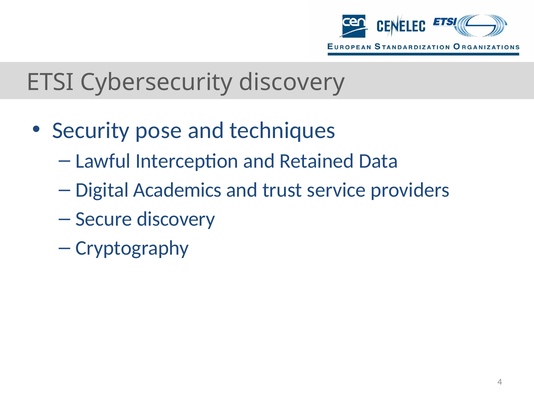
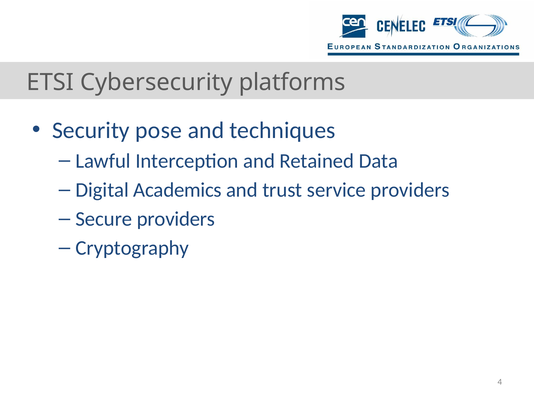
Cybersecurity discovery: discovery -> platforms
Secure discovery: discovery -> providers
